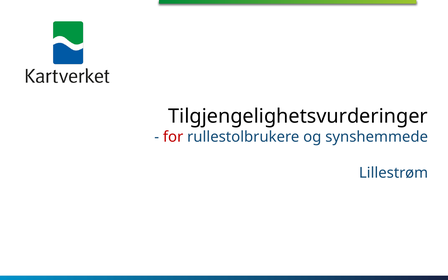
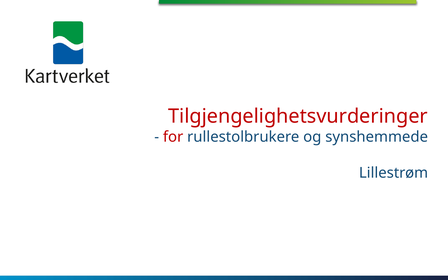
Tilgjengelighetsvurderinger colour: black -> red
